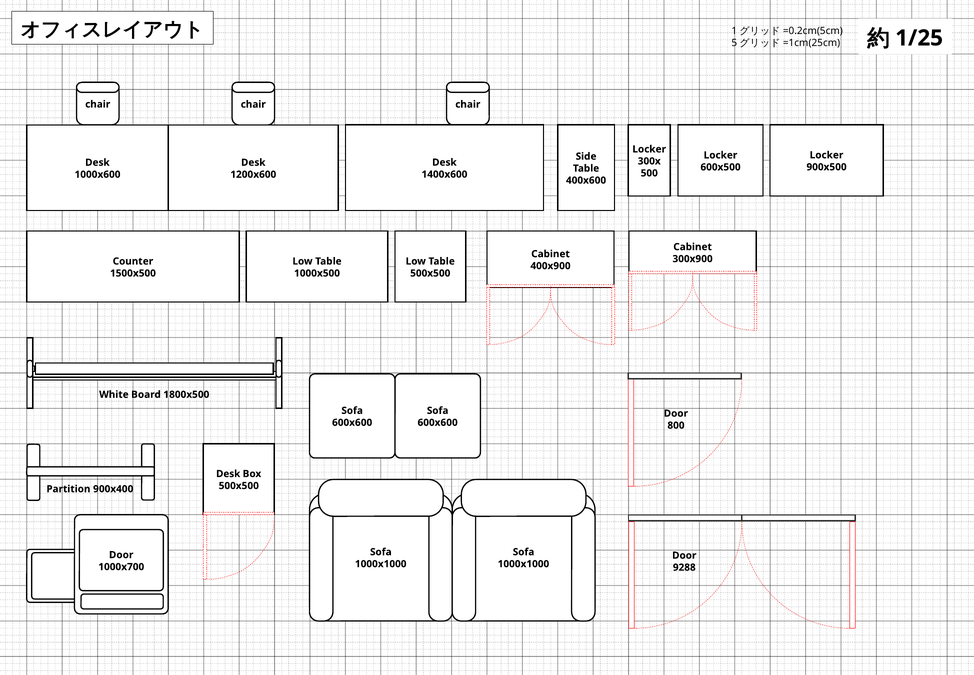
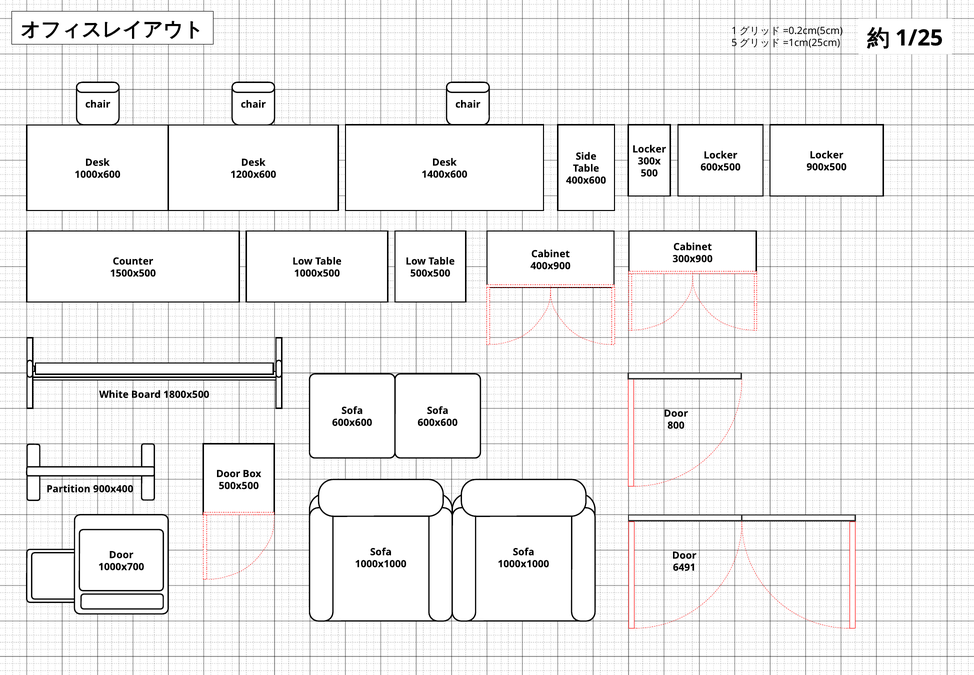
Desk at (228, 473): Desk -> Door
9288: 9288 -> 6491
